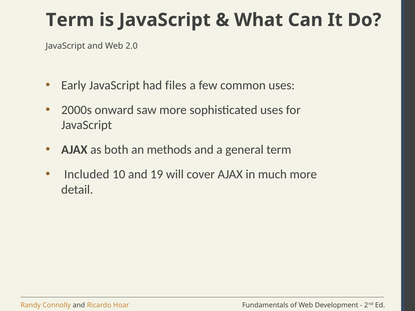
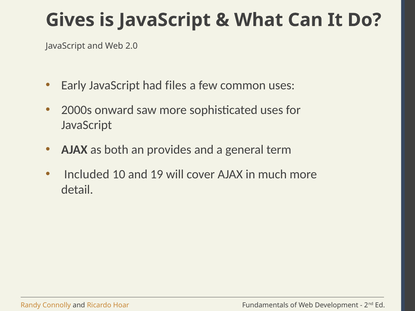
Term at (70, 20): Term -> Gives
methods: methods -> provides
